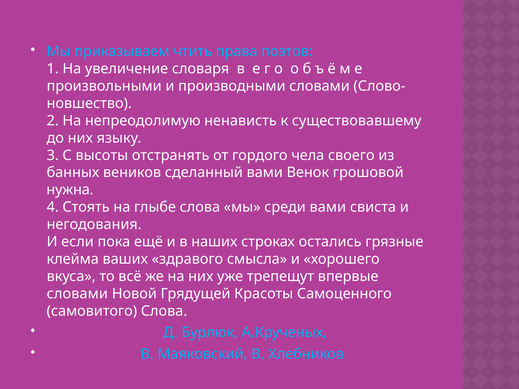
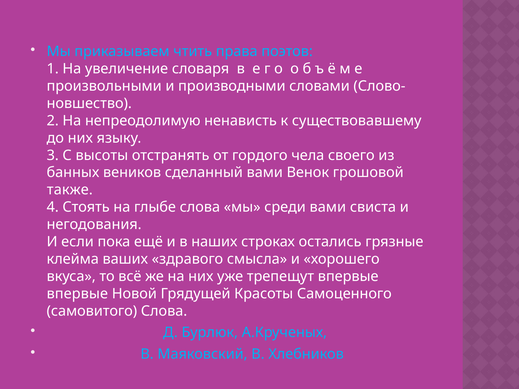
нужна: нужна -> также
словами at (77, 294): словами -> впервые
